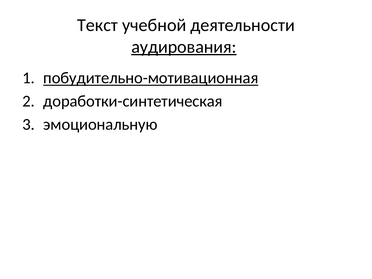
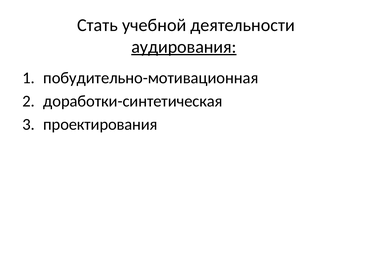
Текст: Текст -> Стать
побудительно-мотивационная underline: present -> none
эмоциональную: эмоциональную -> проектирования
